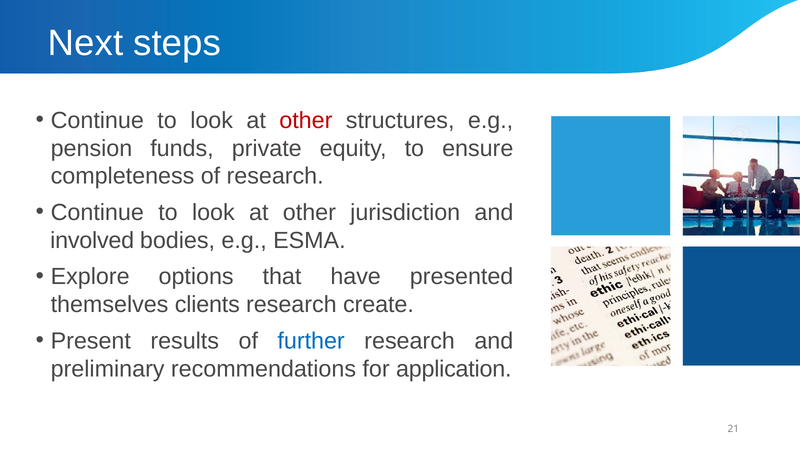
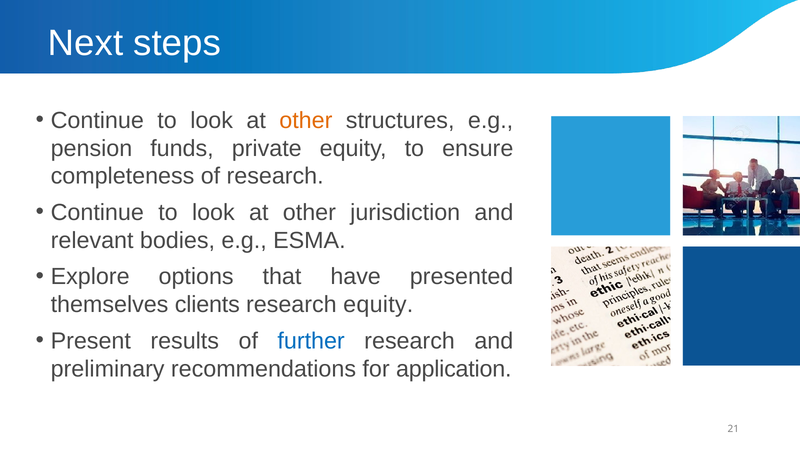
other at (306, 120) colour: red -> orange
involved: involved -> relevant
research create: create -> equity
